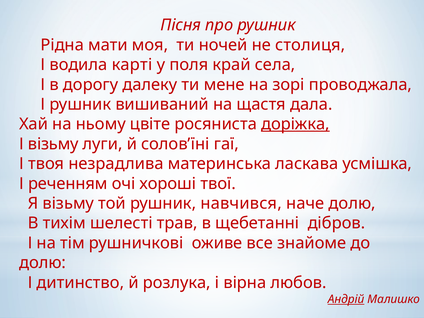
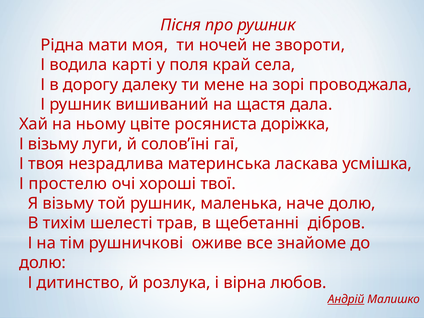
столиця: столиця -> звороти
доріжка underline: present -> none
реченням: реченням -> простелю
навчився: навчився -> маленька
